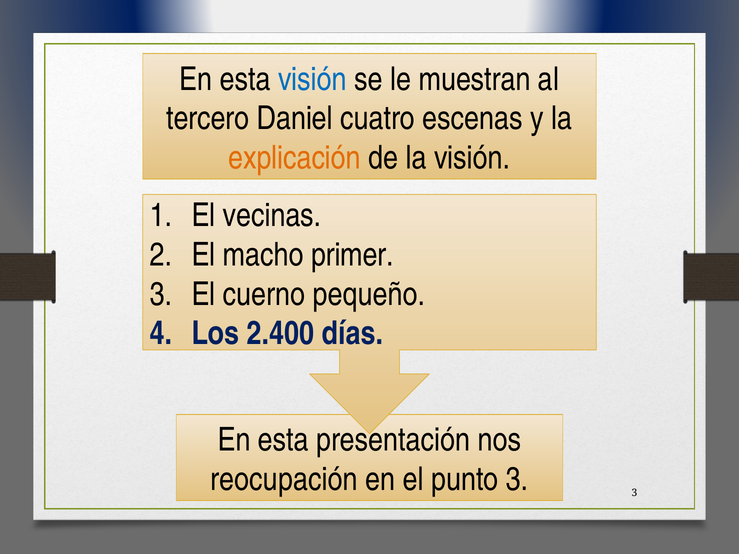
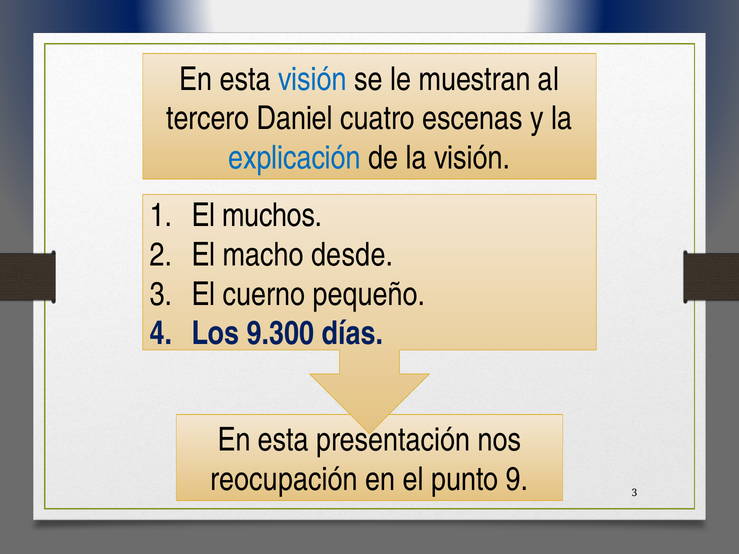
explicación colour: orange -> blue
vecinas: vecinas -> muchos
primer: primer -> desde
2.400: 2.400 -> 9.300
punto 3: 3 -> 9
